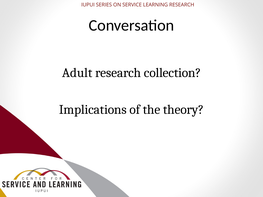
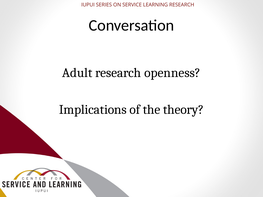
collection: collection -> openness
